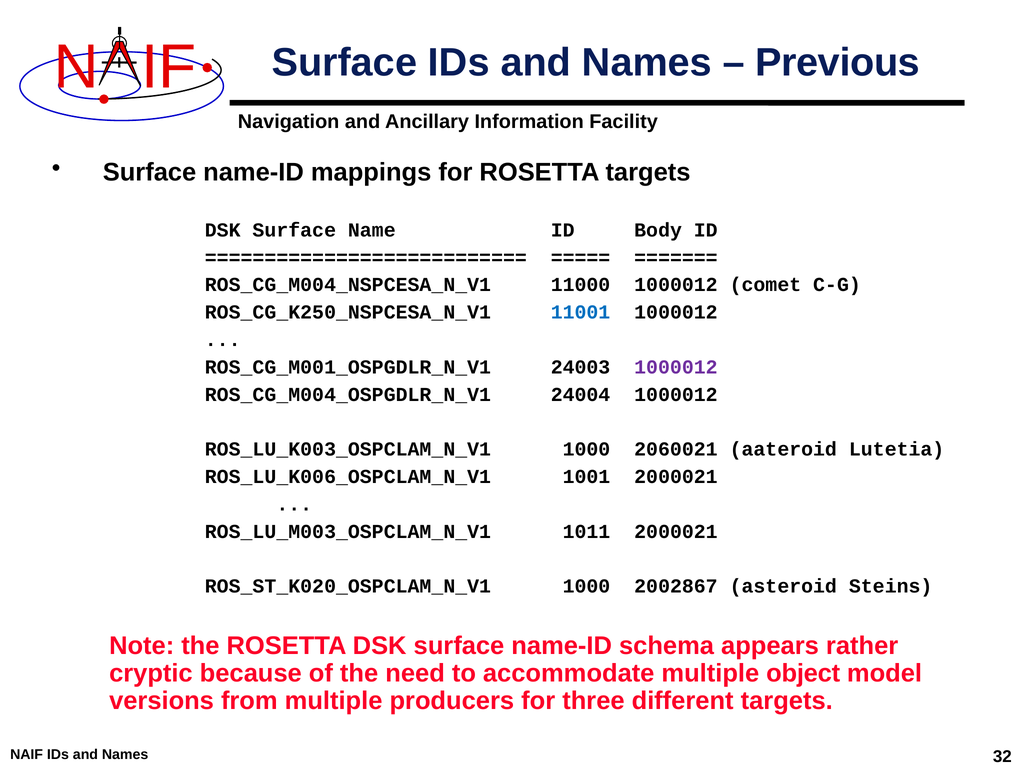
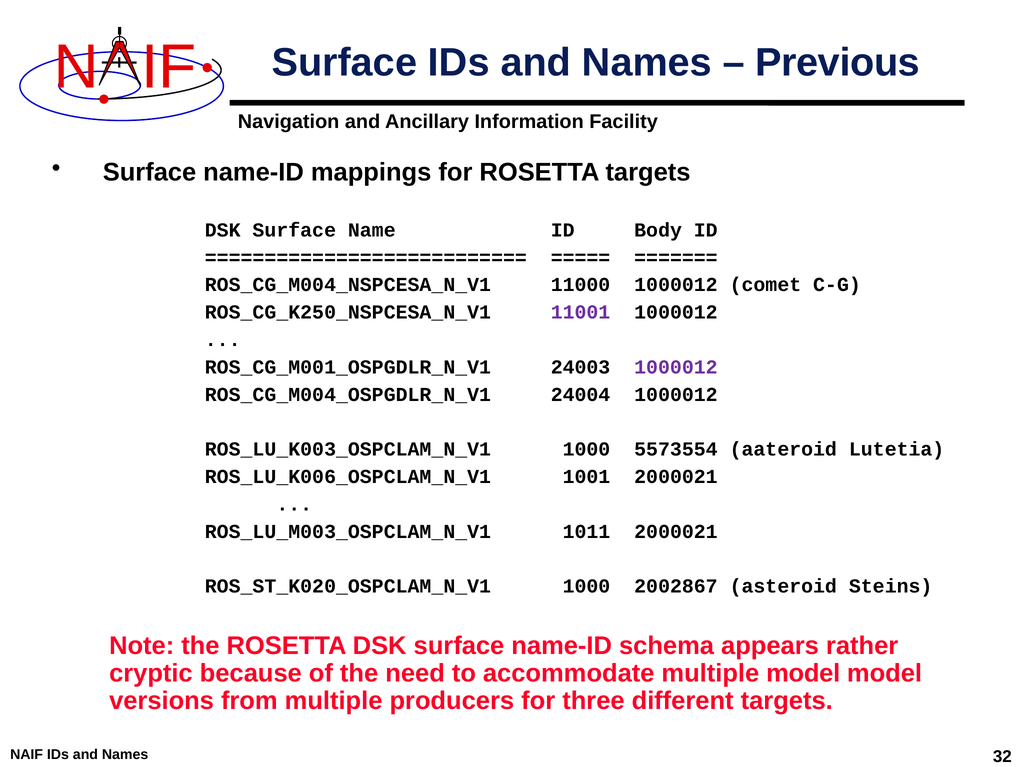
11001 colour: blue -> purple
2060021: 2060021 -> 5573554
multiple object: object -> model
